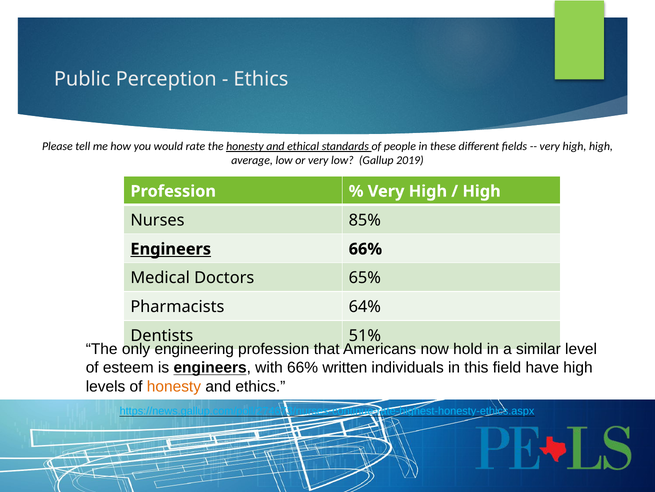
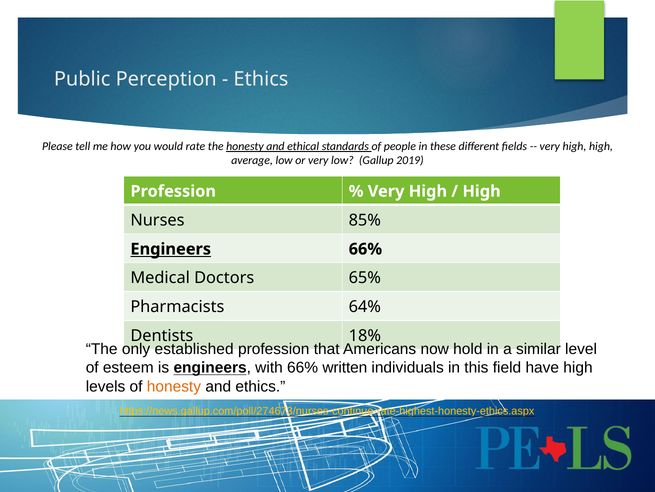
51%: 51% -> 18%
engineering: engineering -> established
https://news.gallup.com/poll/274673/nurses-continue-rate-highest-honesty-ethics.aspx colour: light blue -> yellow
